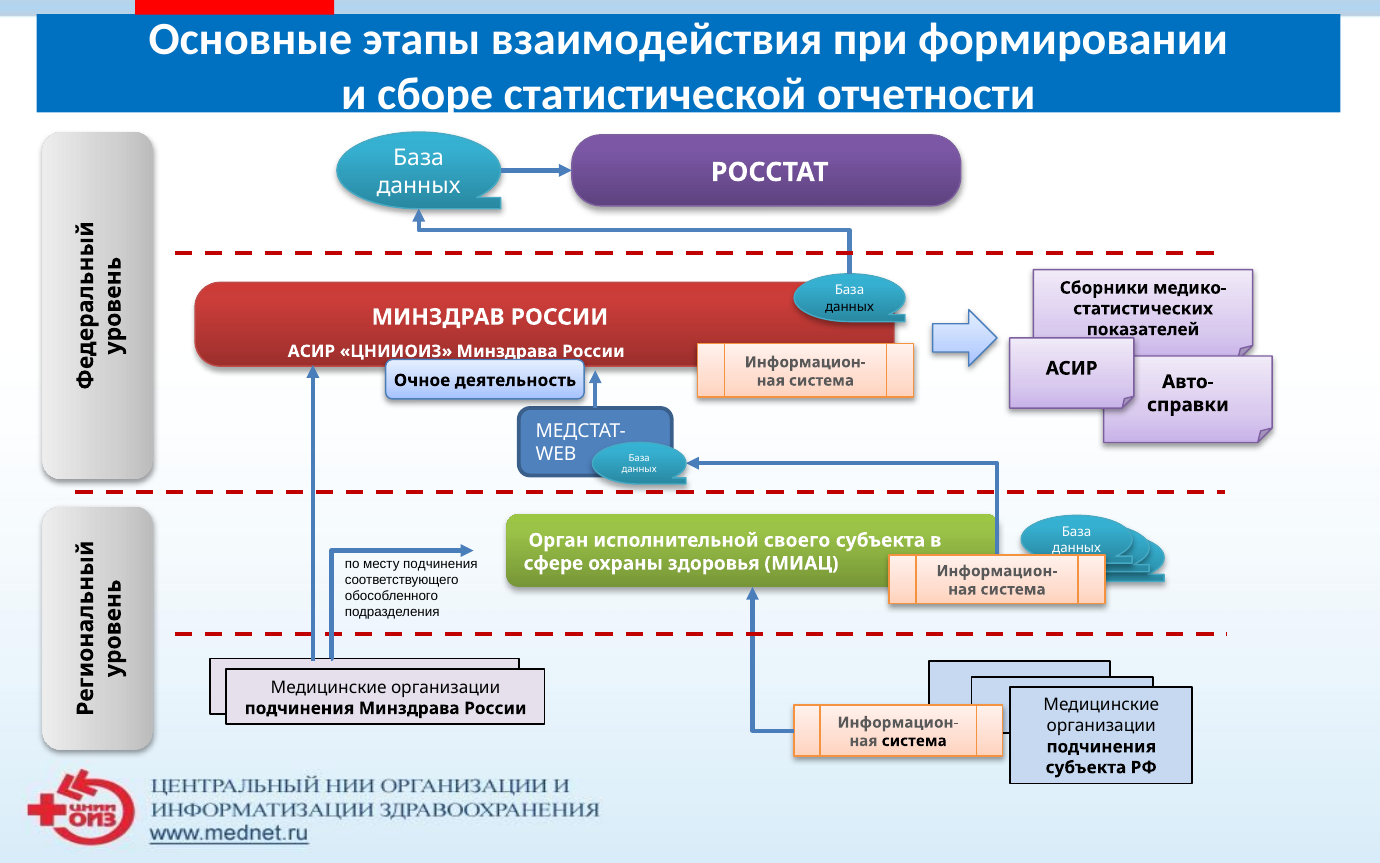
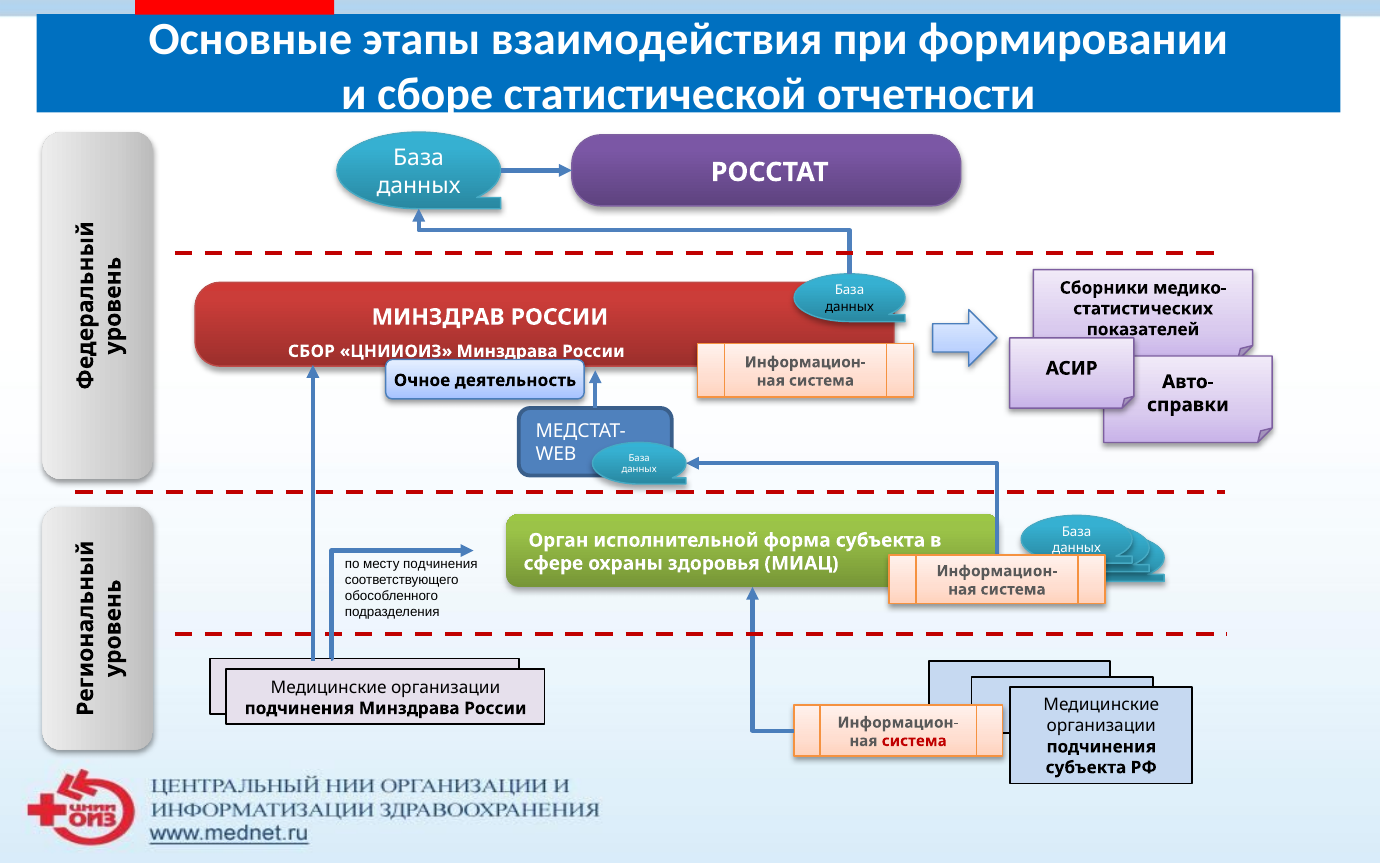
АСИР at (311, 351): АСИР -> СБОР
своего: своего -> форма
система at (914, 741) colour: black -> red
